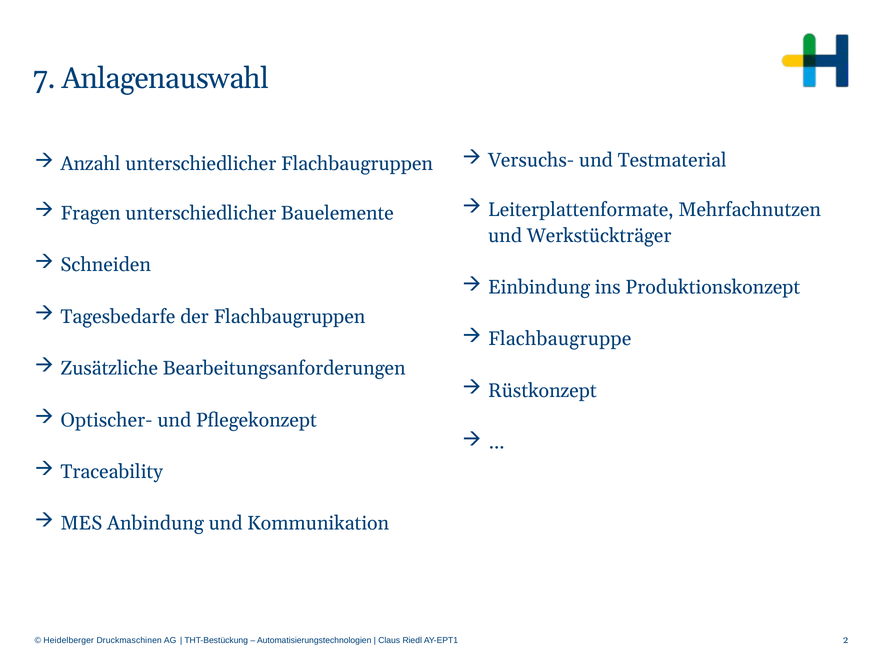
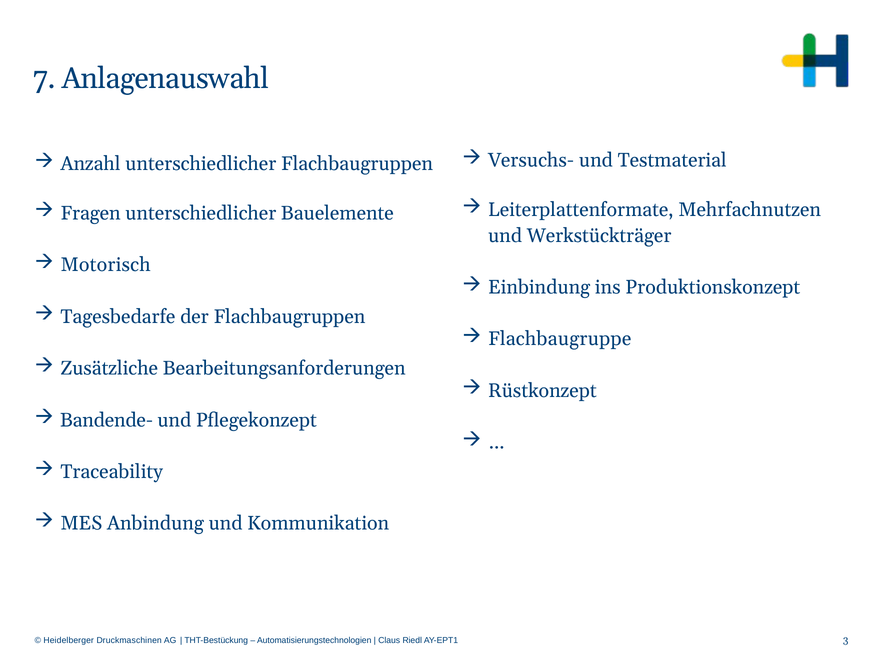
Schneiden: Schneiden -> Motorisch
Optischer-: Optischer- -> Bandende-
2: 2 -> 3
